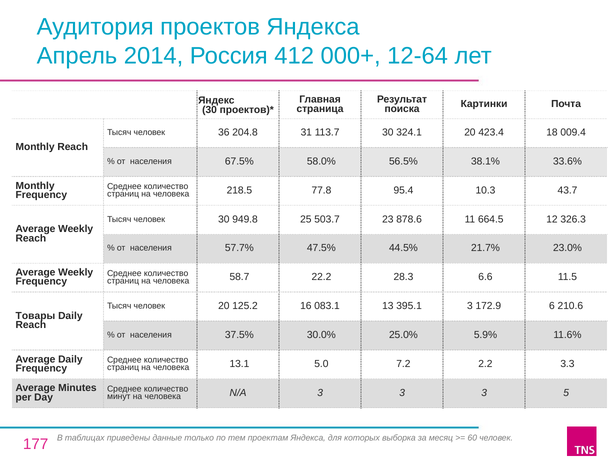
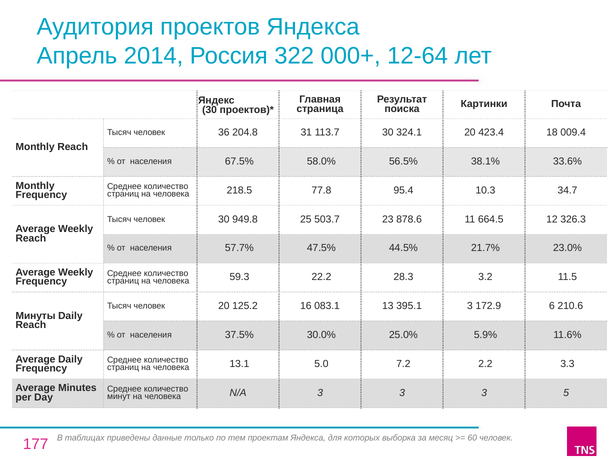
412: 412 -> 322
43.7: 43.7 -> 34.7
58.7: 58.7 -> 59.3
6.6: 6.6 -> 3.2
Товары: Товары -> Минуты
